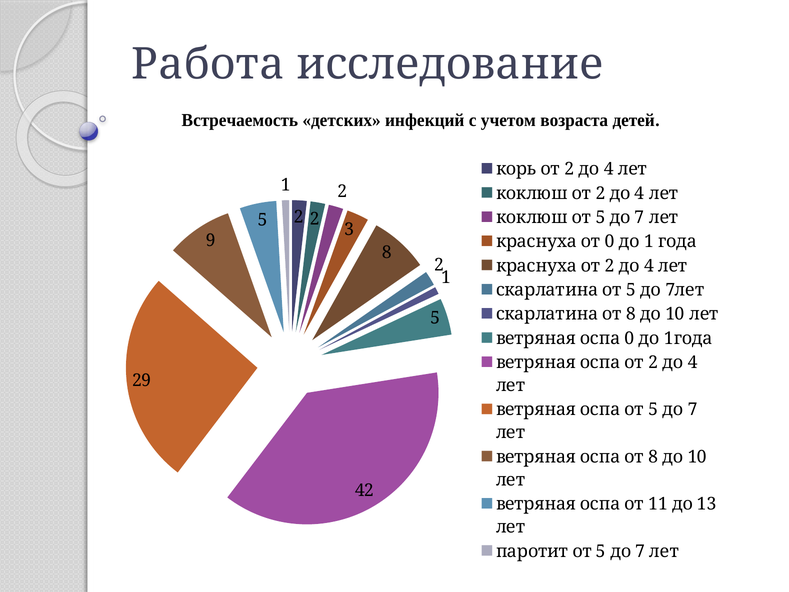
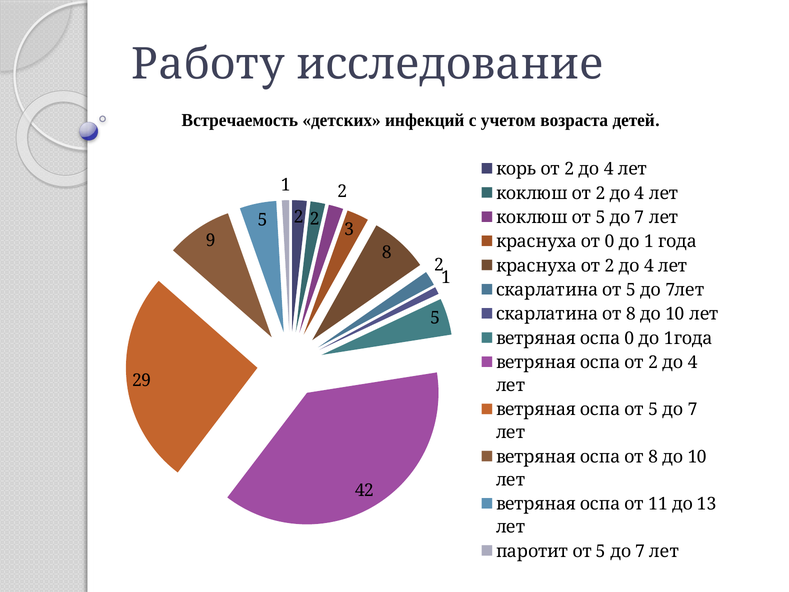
Работа: Работа -> Работу
